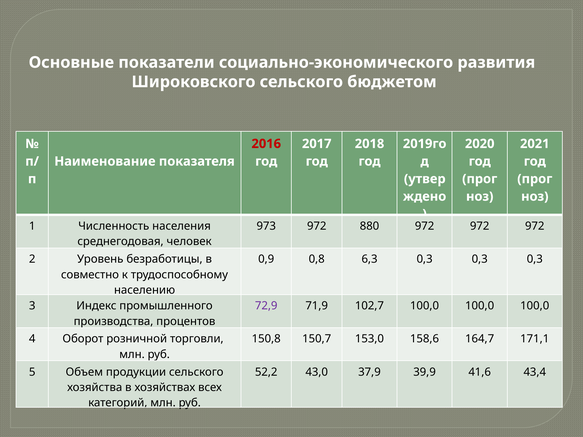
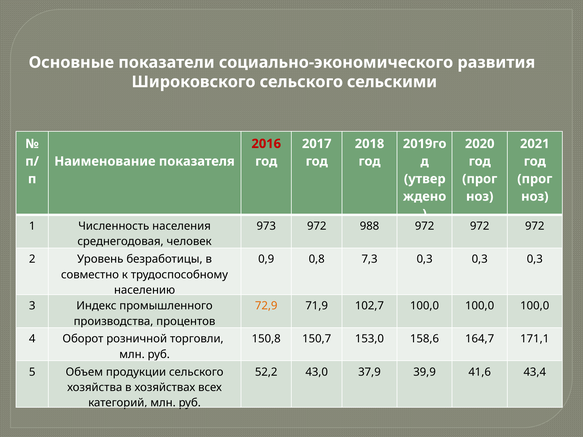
бюджетом: бюджетом -> сельскими
880: 880 -> 988
6,3: 6,3 -> 7,3
72,9 colour: purple -> orange
